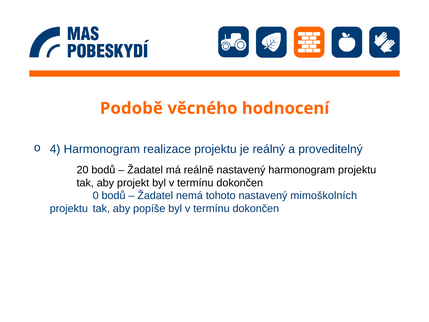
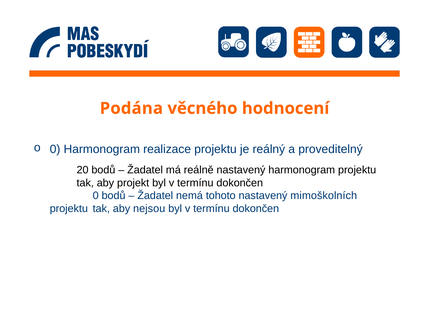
Podobě: Podobě -> Podána
4 at (55, 149): 4 -> 0
popíše: popíše -> nejsou
